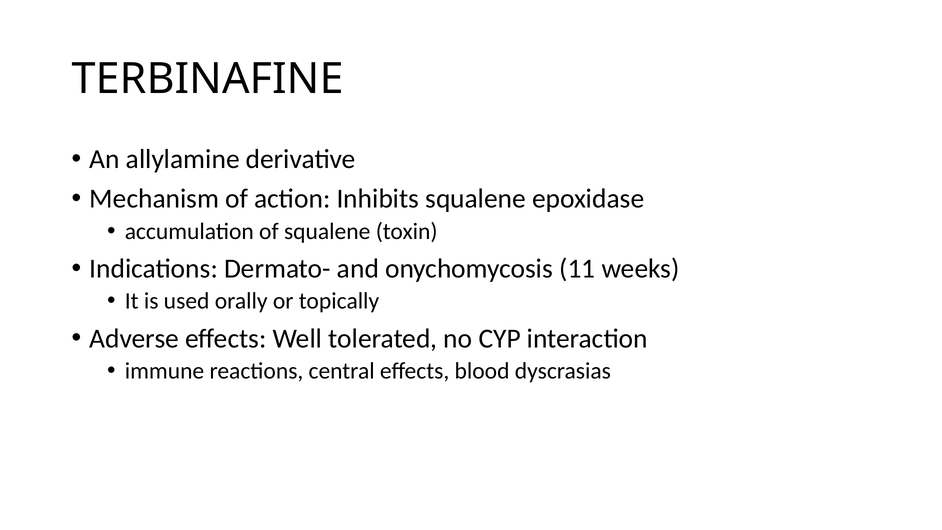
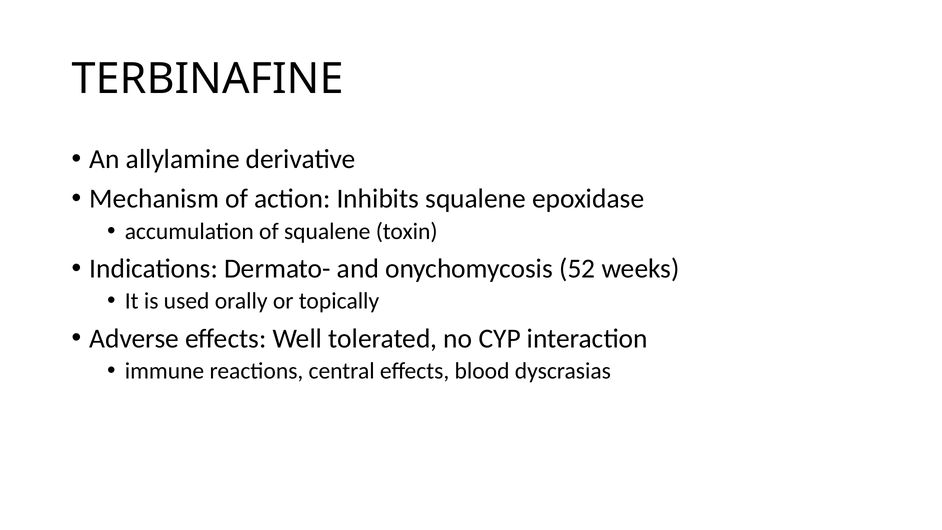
11: 11 -> 52
